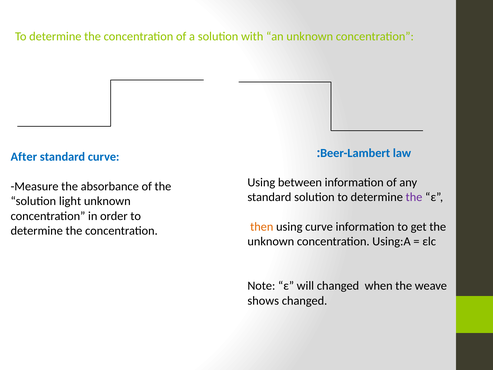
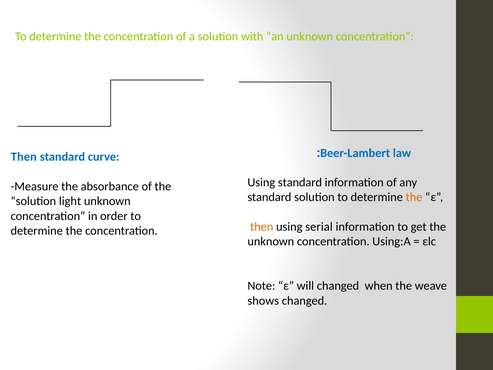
After at (24, 157): After -> Then
Using between: between -> standard
the at (414, 197) colour: purple -> orange
using curve: curve -> serial
